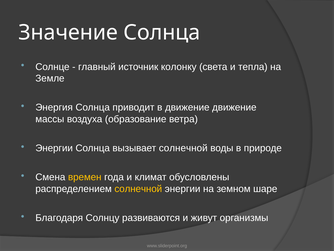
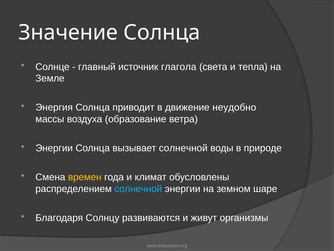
колонку: колонку -> глагола
движение движение: движение -> неудобно
солнечной at (138, 189) colour: yellow -> light blue
